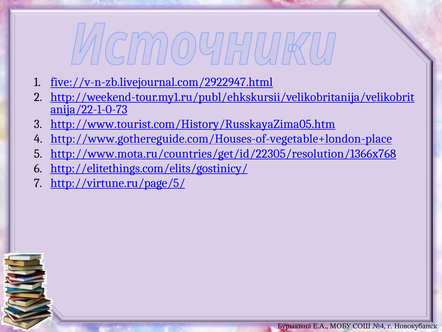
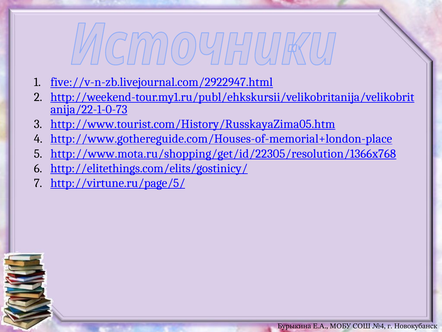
http://www.gothereguide.com/Houses-of-vegetable+london-place: http://www.gothereguide.com/Houses-of-vegetable+london-place -> http://www.gothereguide.com/Houses-of-memorial+london-place
http://www.mota.ru/countries/get/id/22305/resolution/1366x768: http://www.mota.ru/countries/get/id/22305/resolution/1366x768 -> http://www.mota.ru/shopping/get/id/22305/resolution/1366x768
